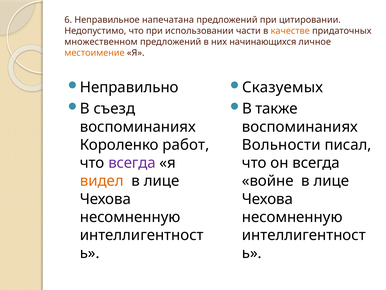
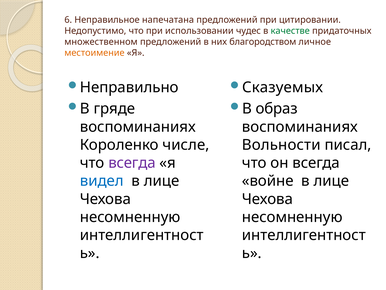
части: части -> чудес
качестве colour: orange -> green
начинающихся: начинающихся -> благородством
съезд: съезд -> гряде
также: также -> образ
работ: работ -> числе
видел colour: orange -> blue
